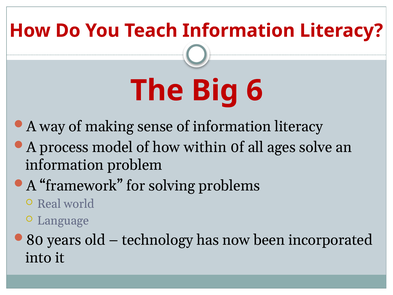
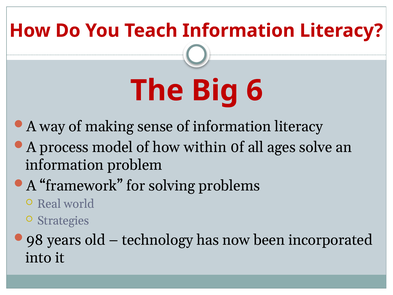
Language: Language -> Strategies
80: 80 -> 98
